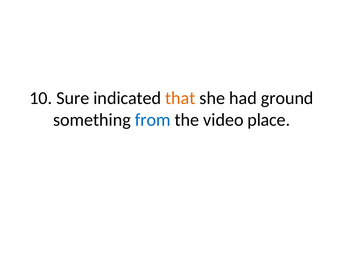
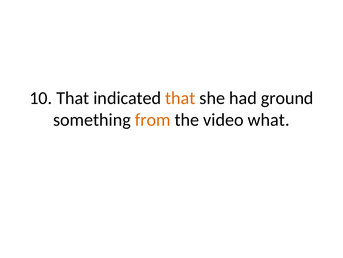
10 Sure: Sure -> That
from colour: blue -> orange
place: place -> what
